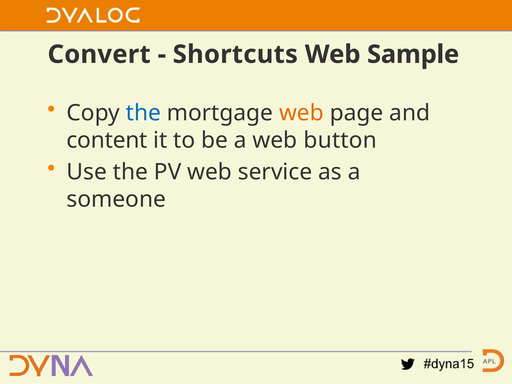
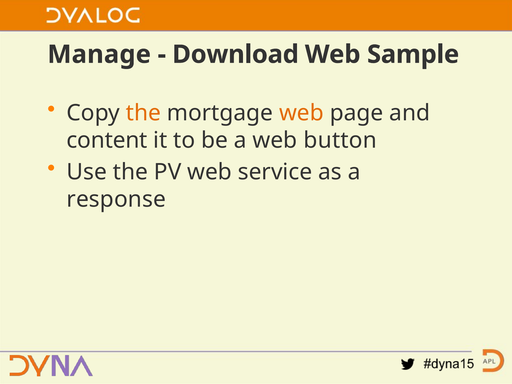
Convert: Convert -> Manage
Shortcuts: Shortcuts -> Download
the at (143, 113) colour: blue -> orange
someone: someone -> response
